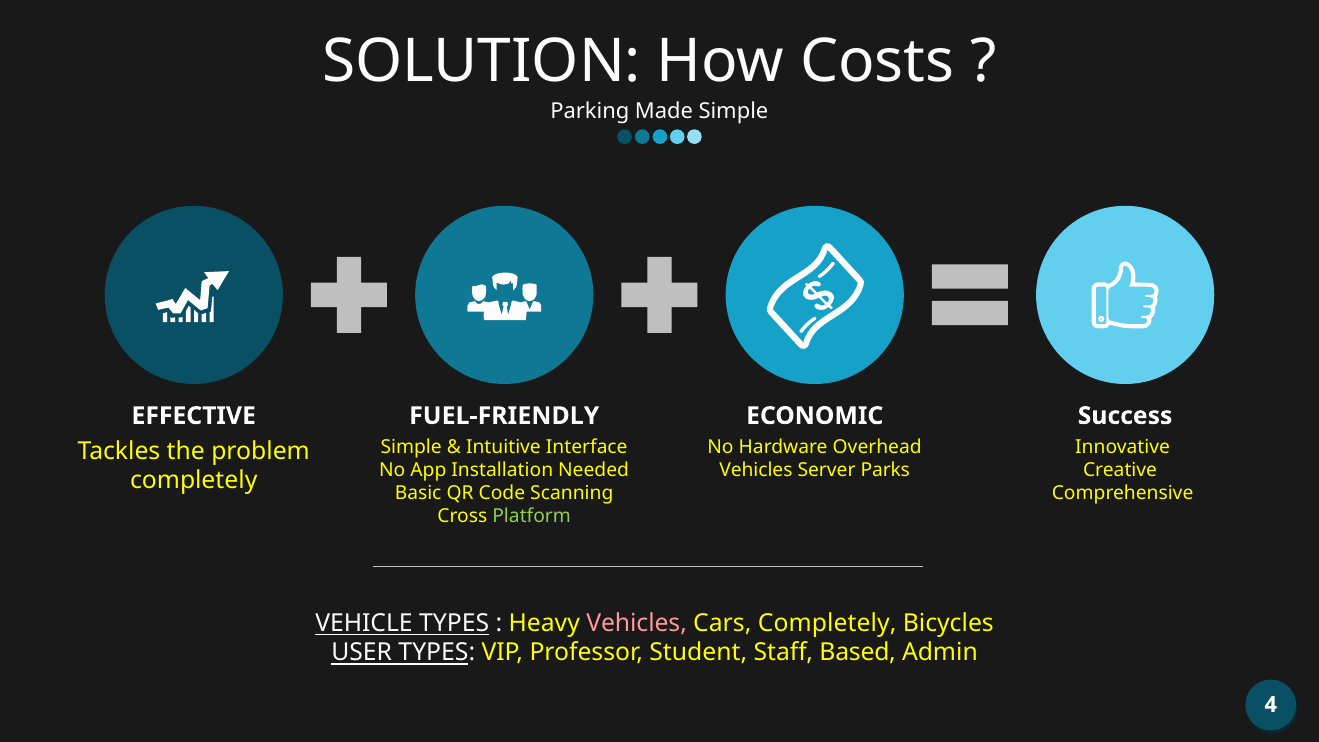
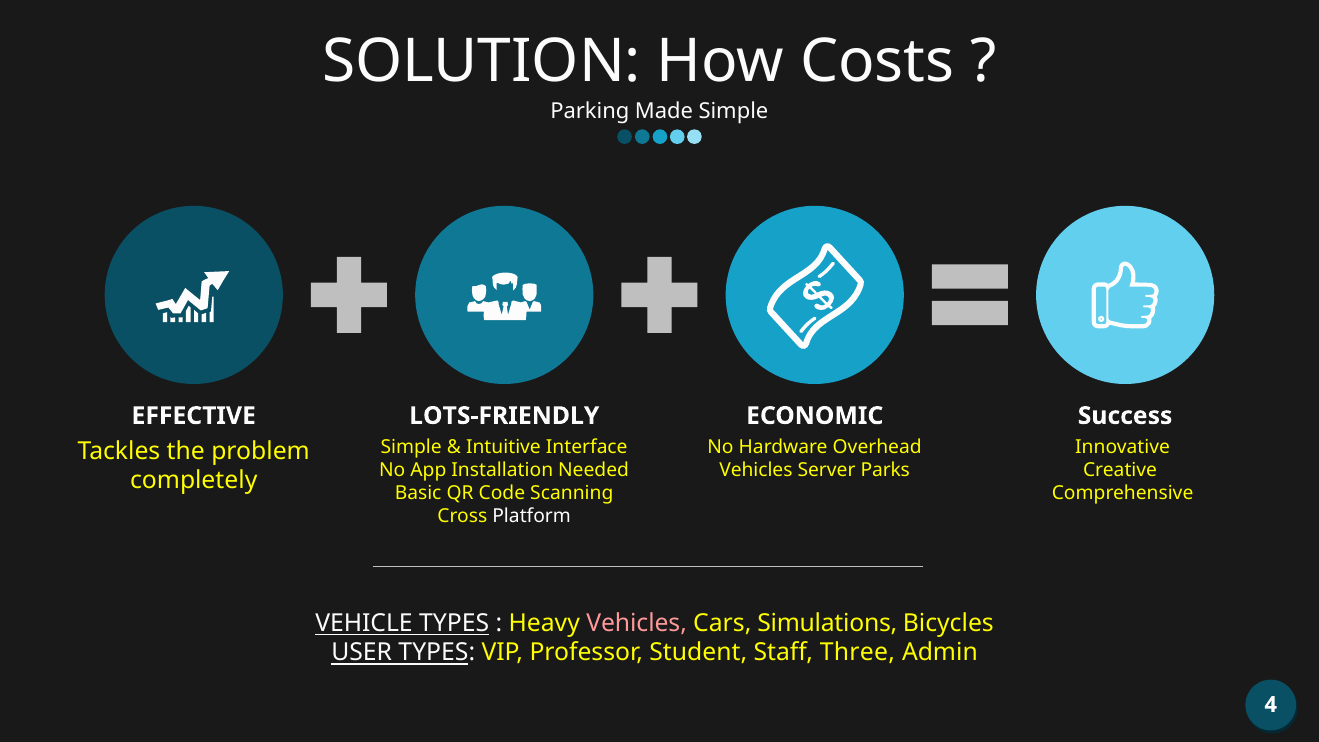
FUEL-FRIENDLY: FUEL-FRIENDLY -> LOTS-FRIENDLY
Platform colour: light green -> white
Cars Completely: Completely -> Simulations
Based: Based -> Three
